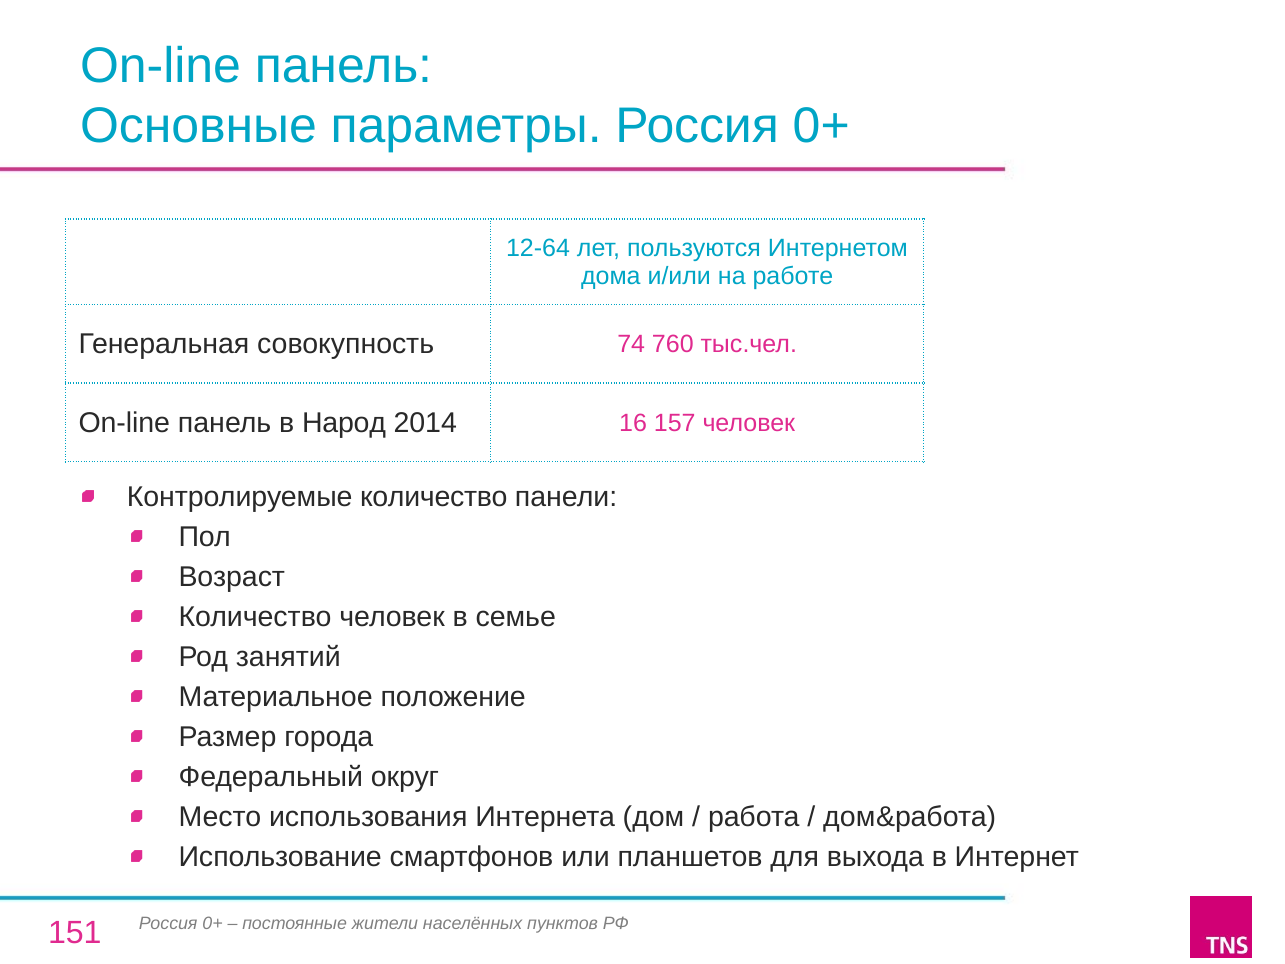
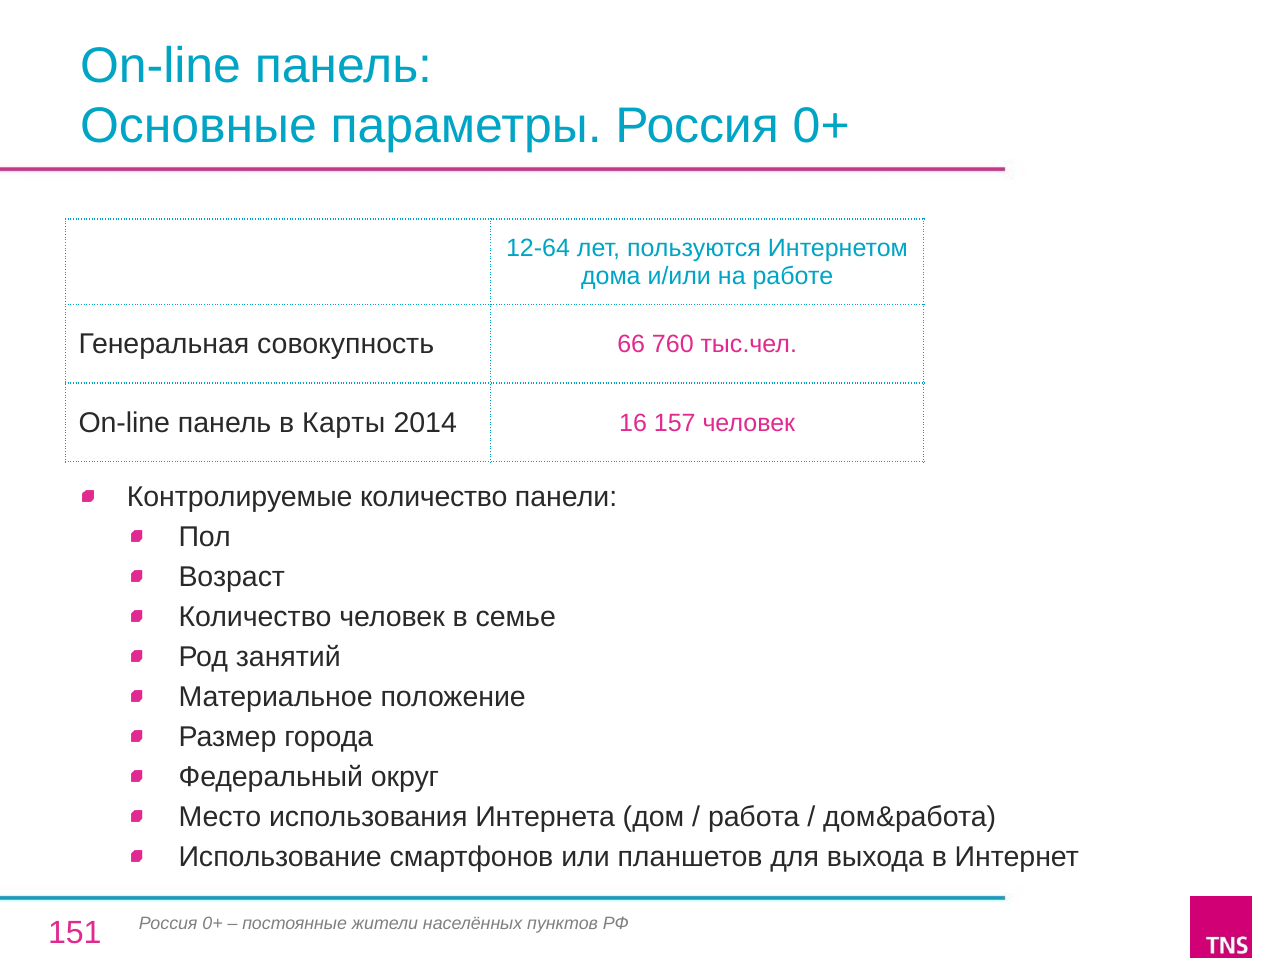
74: 74 -> 66
Народ: Народ -> Карты
